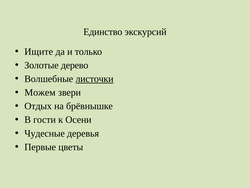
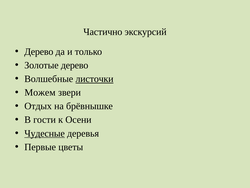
Единство: Единство -> Частично
Ищите at (39, 51): Ищите -> Дерево
Чудесные underline: none -> present
